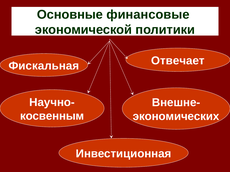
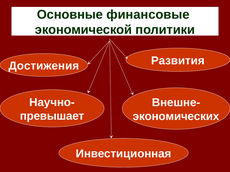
Отвечает: Отвечает -> Развития
Фискальная: Фискальная -> Достижения
косвенным: косвенным -> превышает
